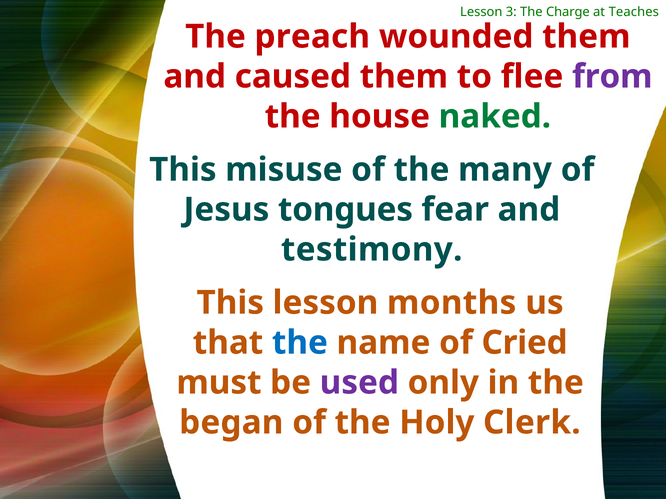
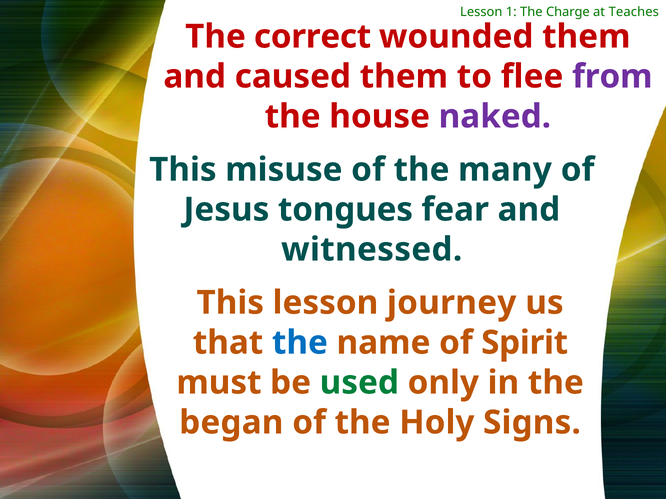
3: 3 -> 1
preach: preach -> correct
naked colour: green -> purple
testimony: testimony -> witnessed
months: months -> journey
Cried: Cried -> Spirit
used colour: purple -> green
Clerk: Clerk -> Signs
